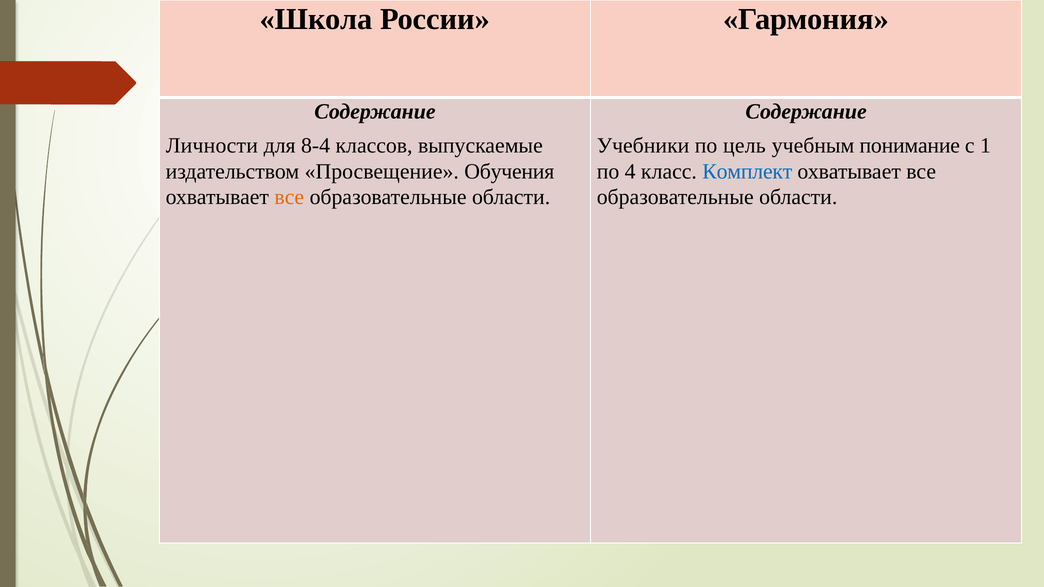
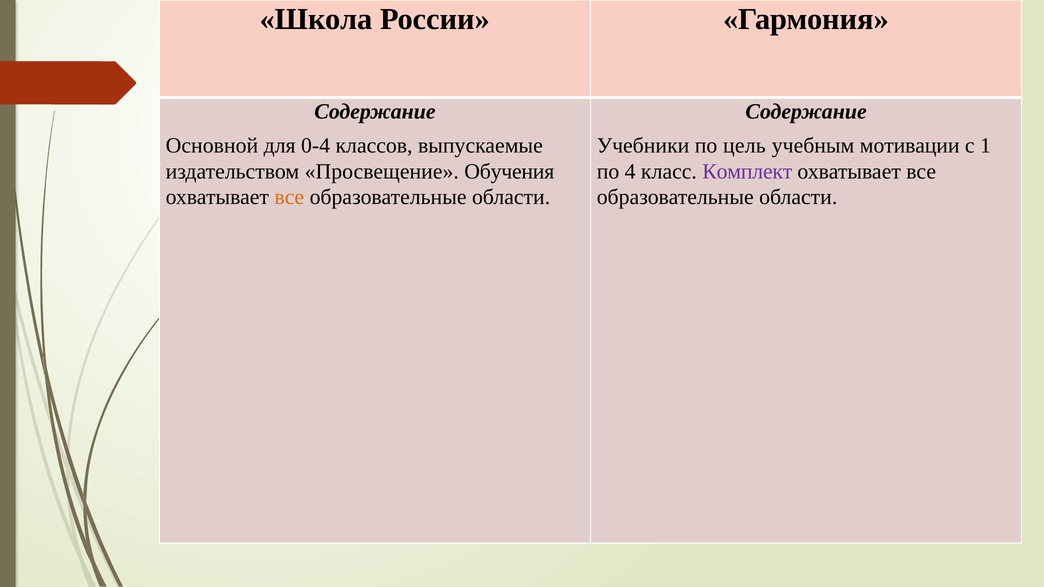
Личности: Личности -> Основной
8-4: 8-4 -> 0-4
понимание: понимание -> мотивации
Комплект colour: blue -> purple
